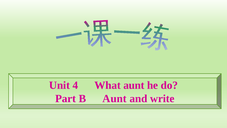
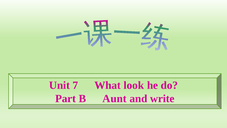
4: 4 -> 7
What aunt: aunt -> look
